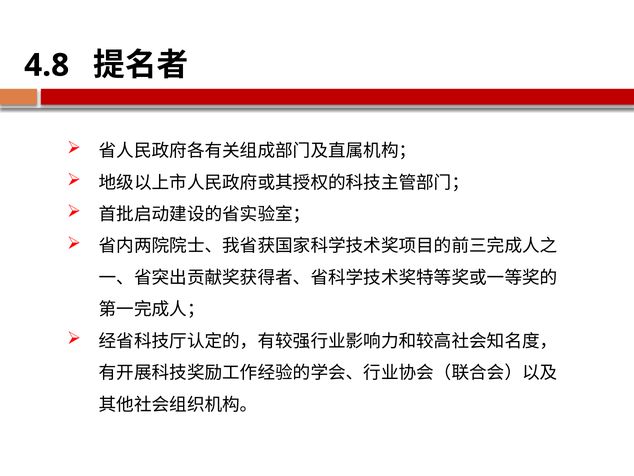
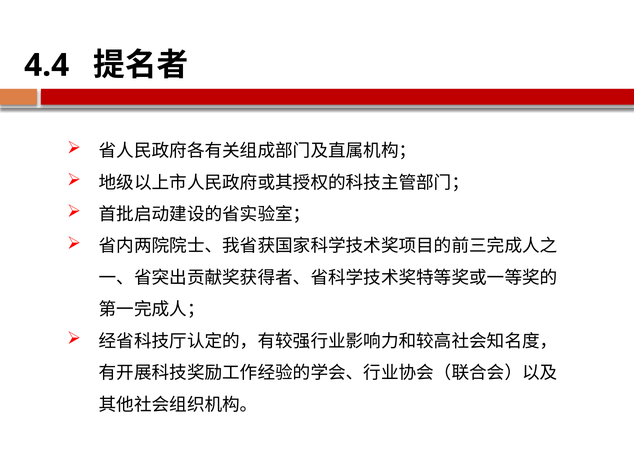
4.8: 4.8 -> 4.4
